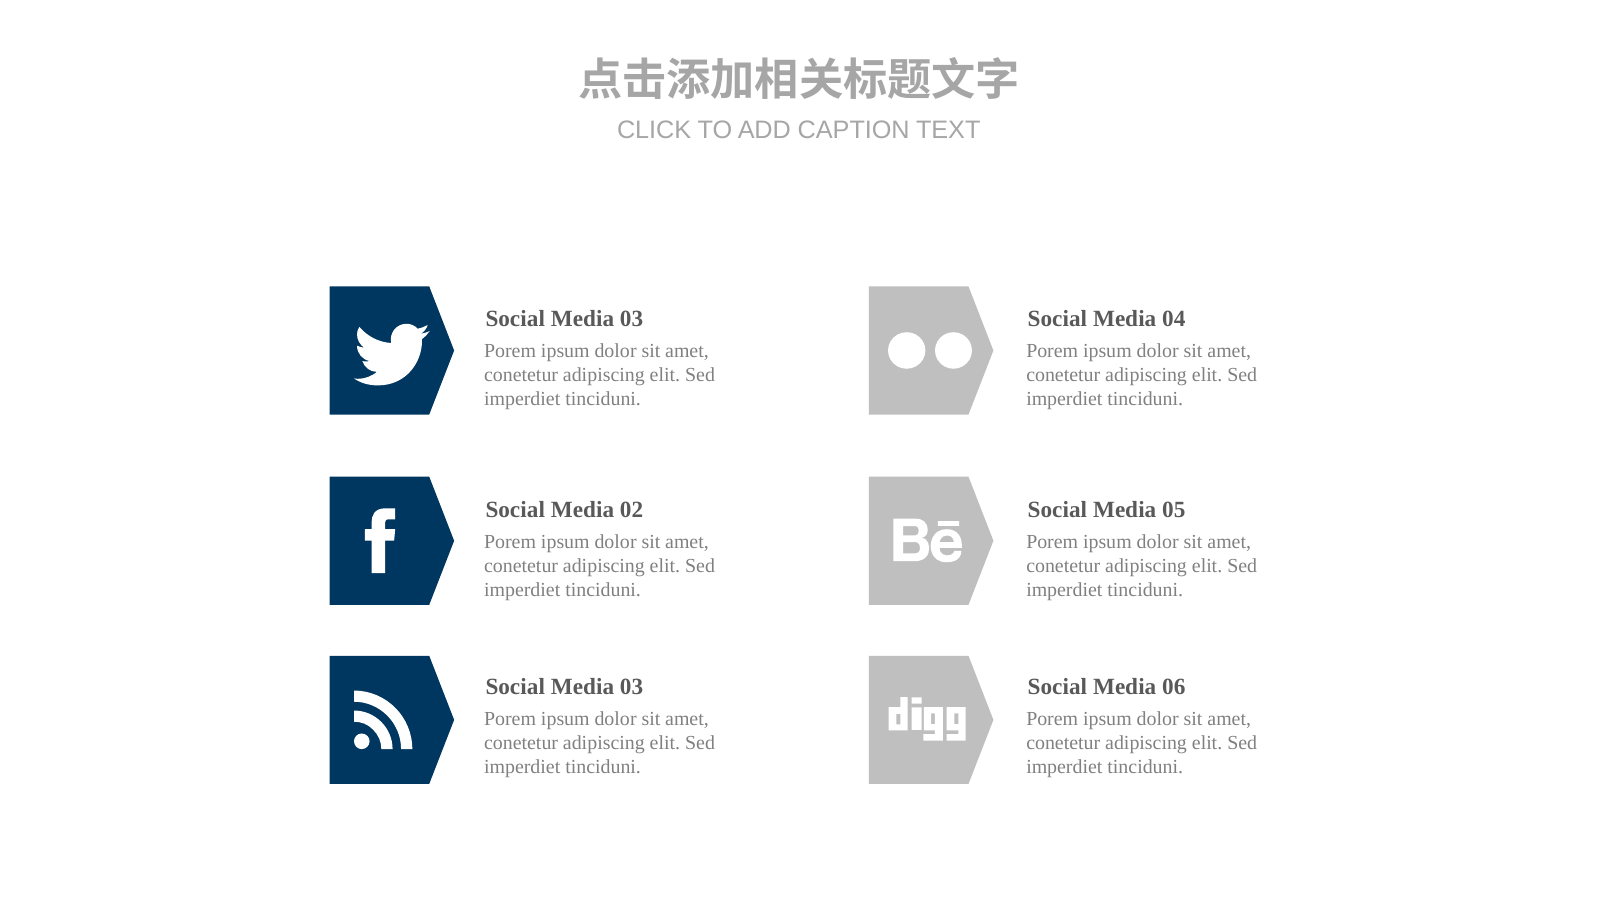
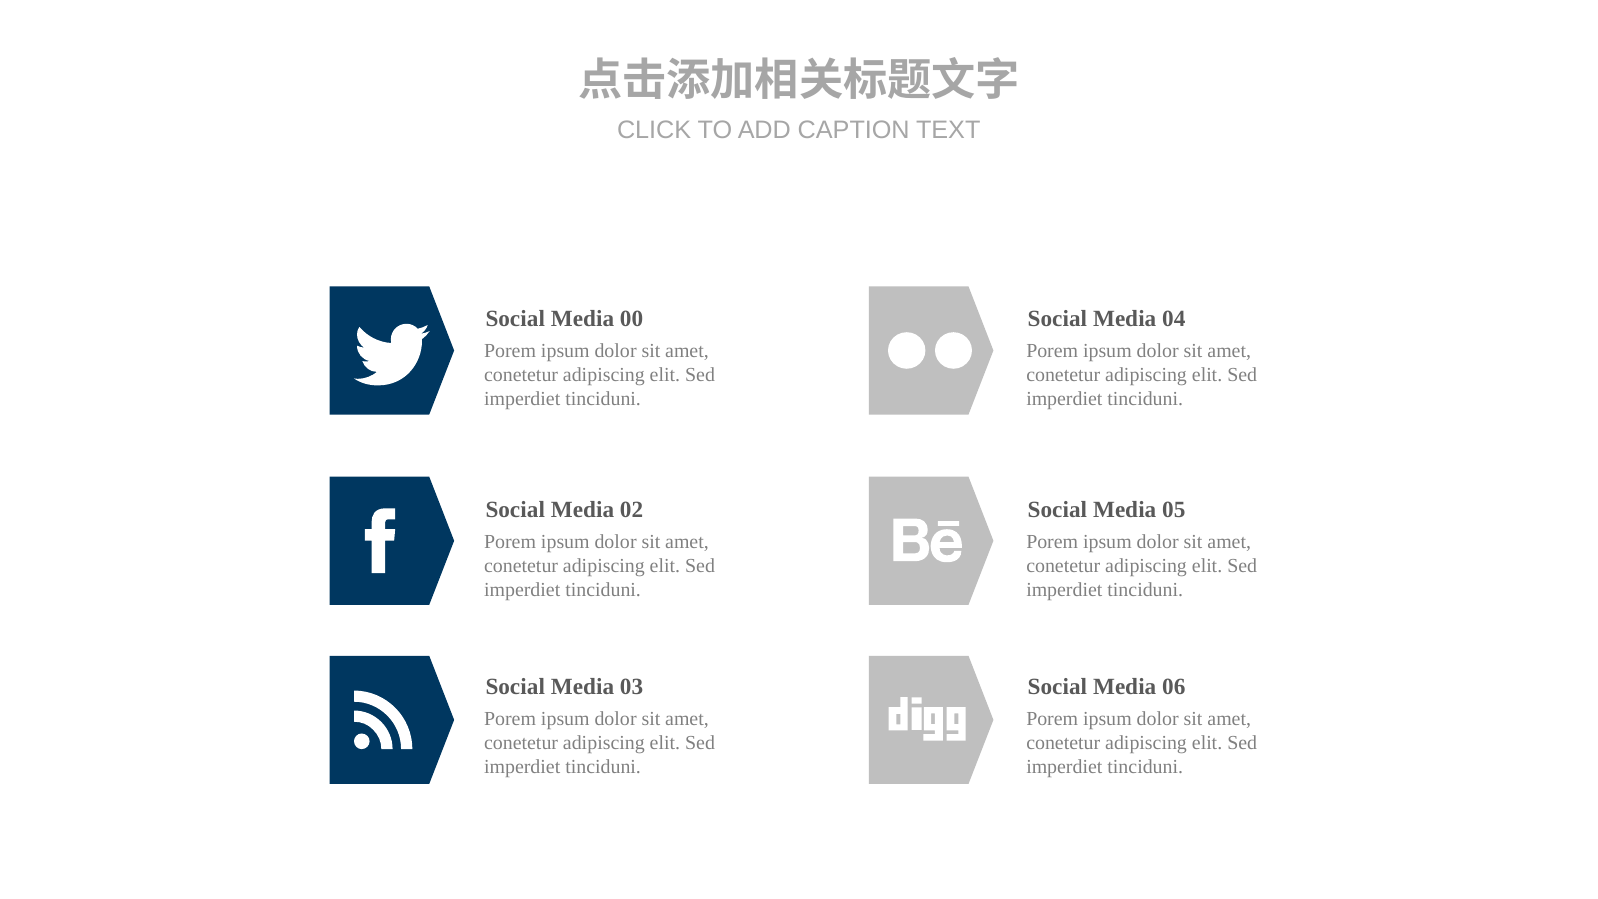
03 at (632, 319): 03 -> 00
